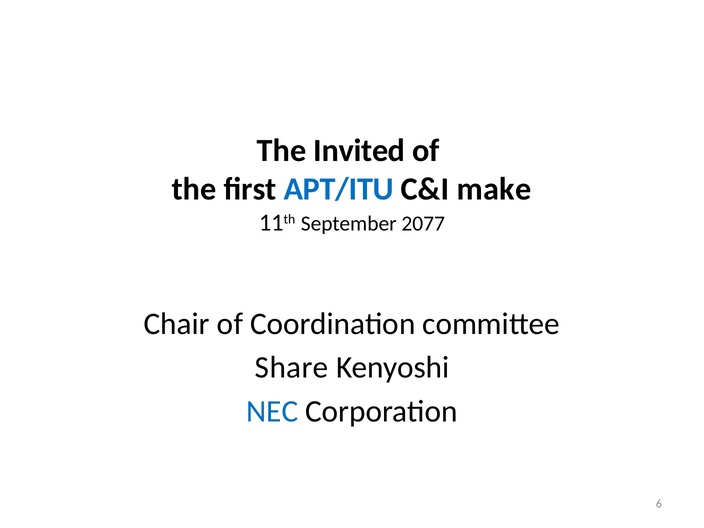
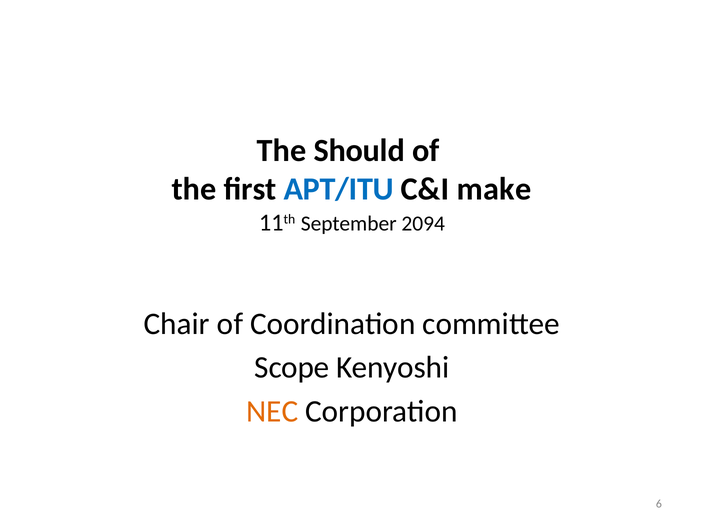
Invited: Invited -> Should
2077: 2077 -> 2094
Share: Share -> Scope
NEC colour: blue -> orange
